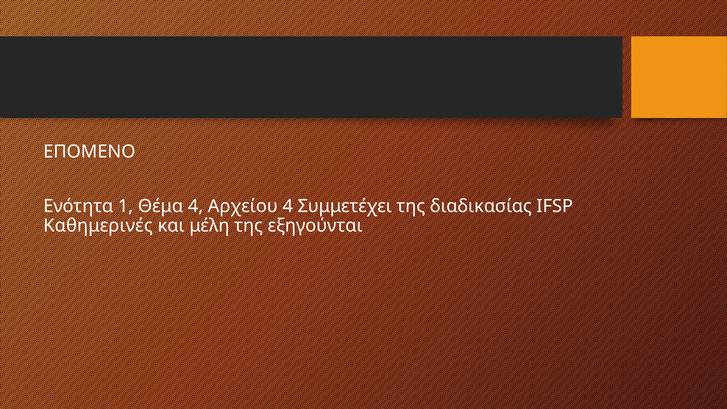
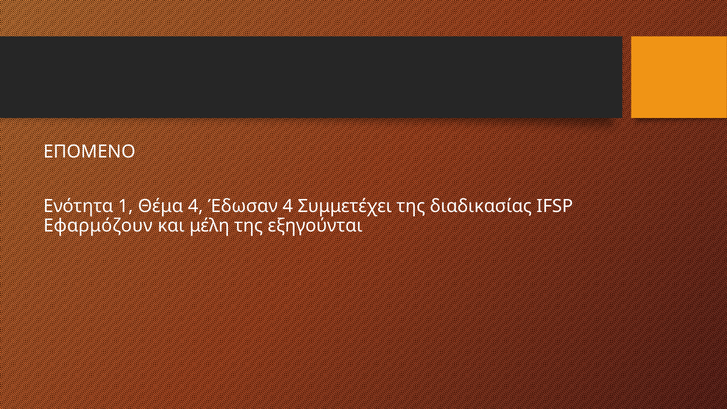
Αρχείου: Αρχείου -> Έδωσαν
Καθημερινές: Καθημερινές -> Εφαρμόζουν
